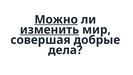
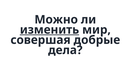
Можно underline: present -> none
